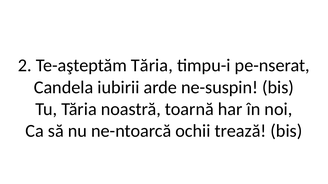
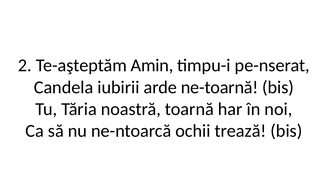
Te-aşteptăm Tăria: Tăria -> Amin
ne-suspin: ne-suspin -> ne-toarnă
